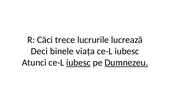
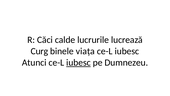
trece: trece -> calde
Deci: Deci -> Curg
Dumnezeu underline: present -> none
